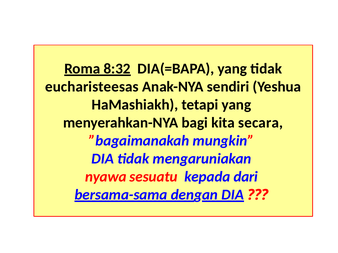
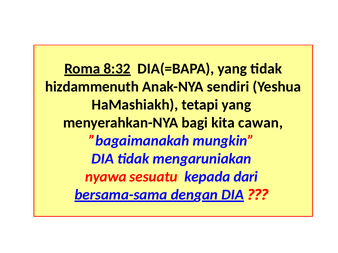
eucharisteesas: eucharisteesas -> hizdammenuth
secara: secara -> cawan
